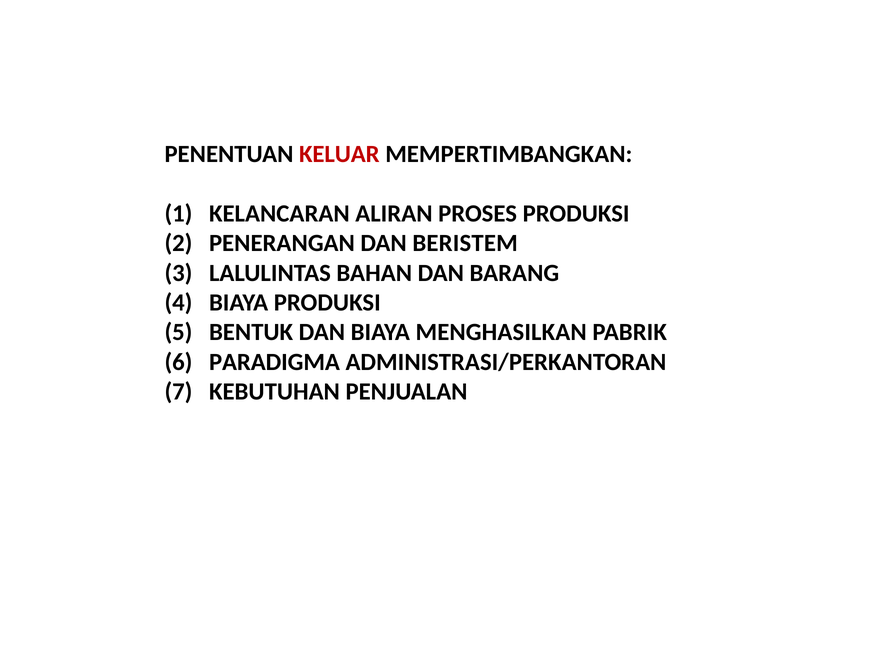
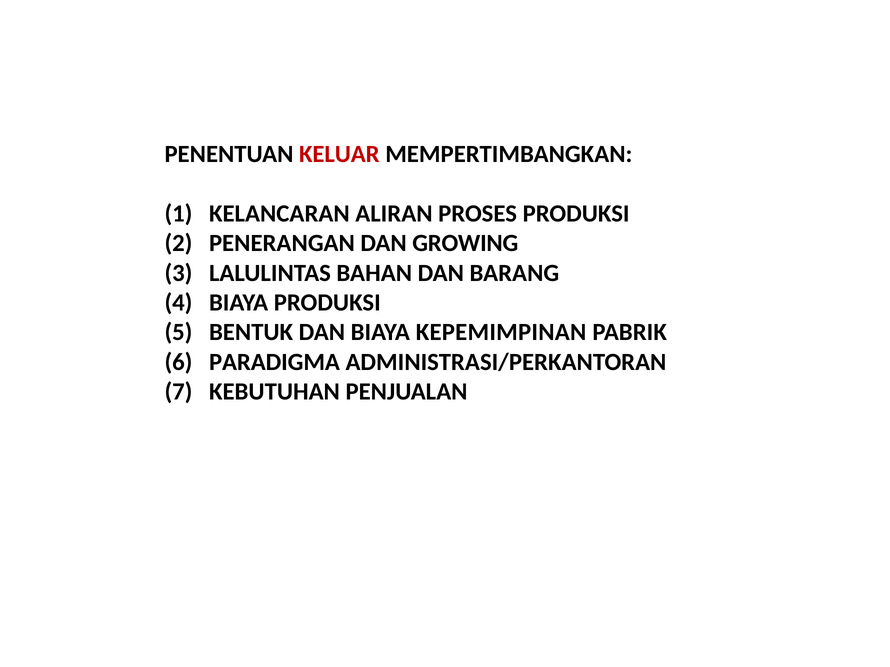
BERISTEM: BERISTEM -> GROWING
MENGHASILKAN: MENGHASILKAN -> KEPEMIMPINAN
